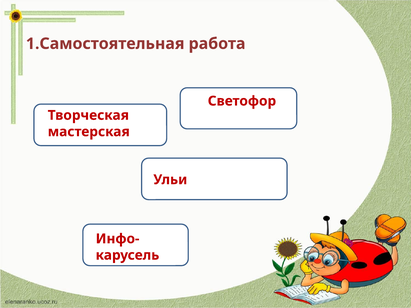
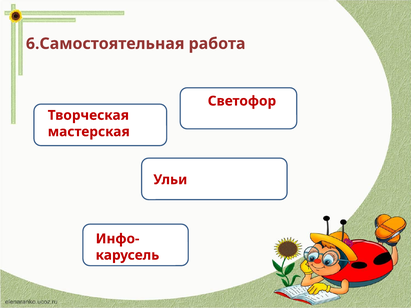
1.Самостоятельная: 1.Самостоятельная -> 6.Самостоятельная
